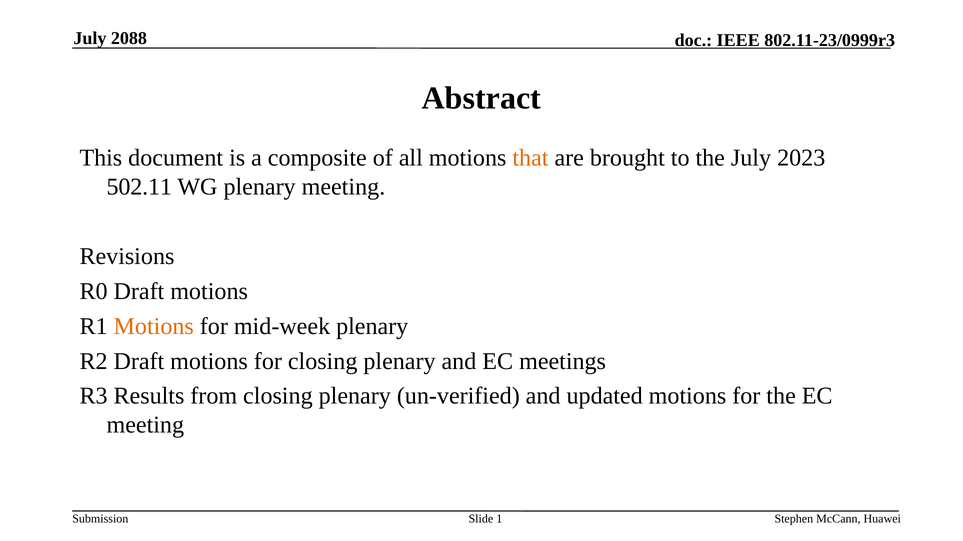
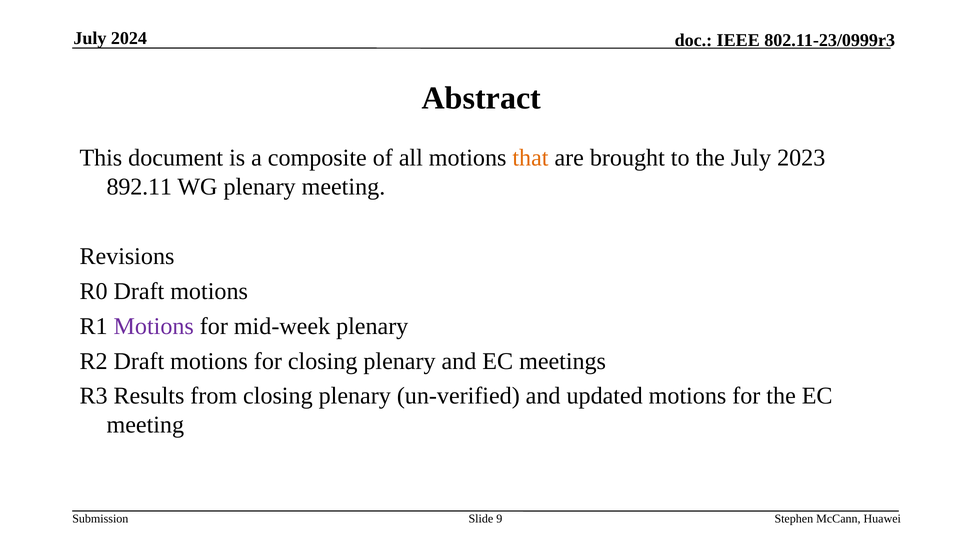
2088: 2088 -> 2024
502.11: 502.11 -> 892.11
Motions at (154, 327) colour: orange -> purple
1: 1 -> 9
